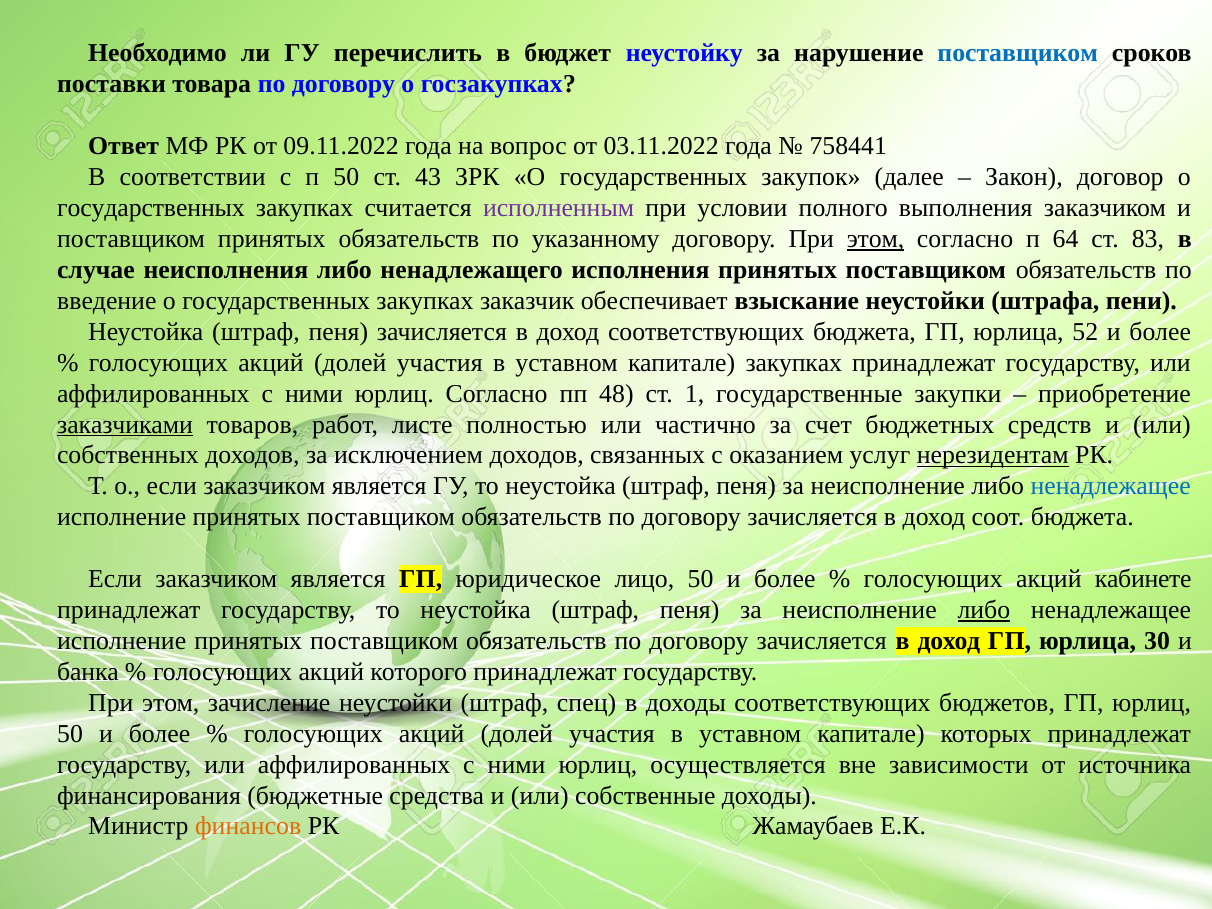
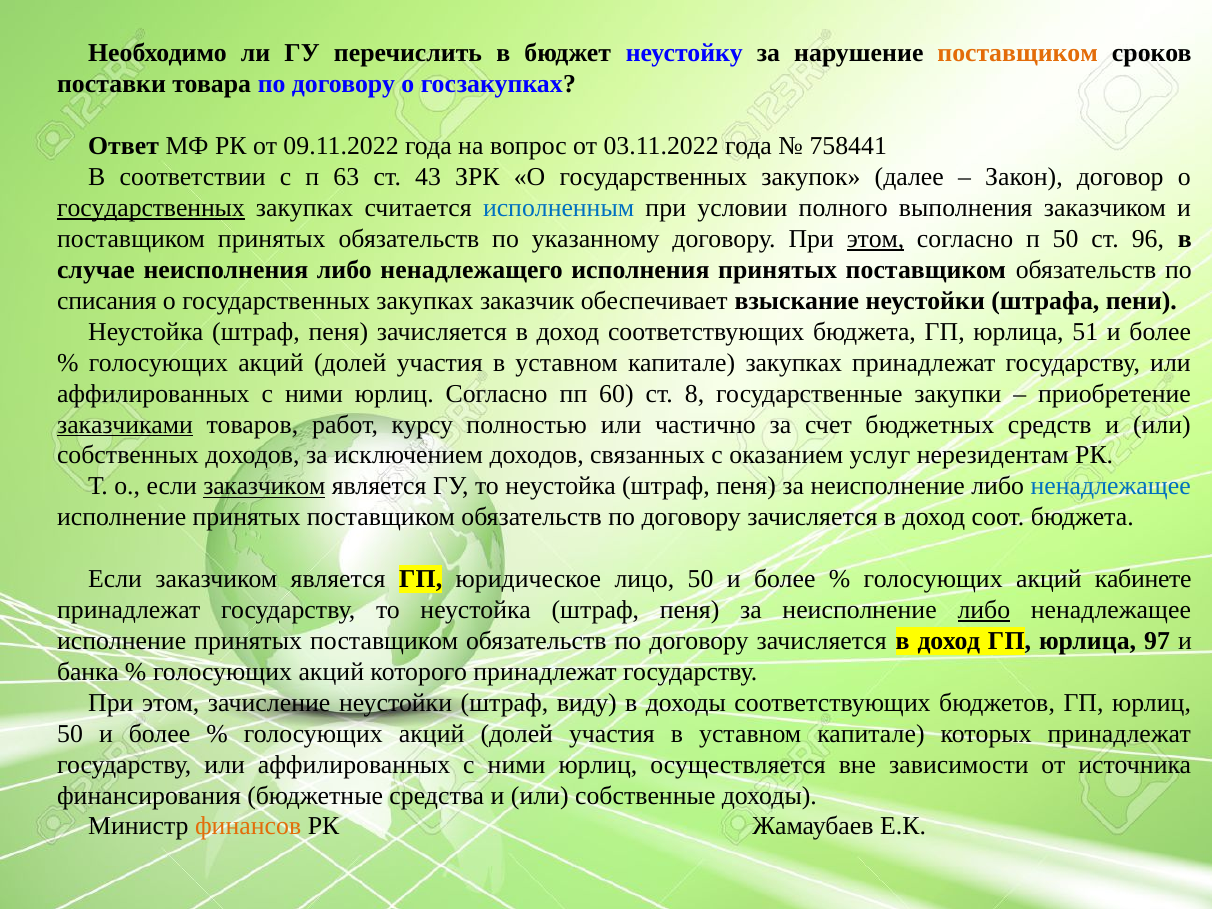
поставщиком at (1018, 53) colour: blue -> orange
п 50: 50 -> 63
государственных at (151, 208) underline: none -> present
исполненным colour: purple -> blue
п 64: 64 -> 50
83: 83 -> 96
введение: введение -> списания
52: 52 -> 51
48: 48 -> 60
1: 1 -> 8
листе: листе -> курсу
нерезидентам underline: present -> none
заказчиком at (264, 486) underline: none -> present
30: 30 -> 97
спец: спец -> виду
